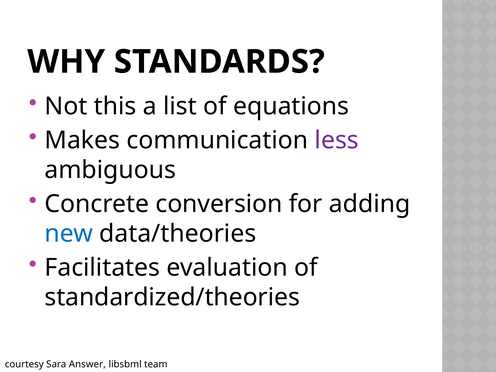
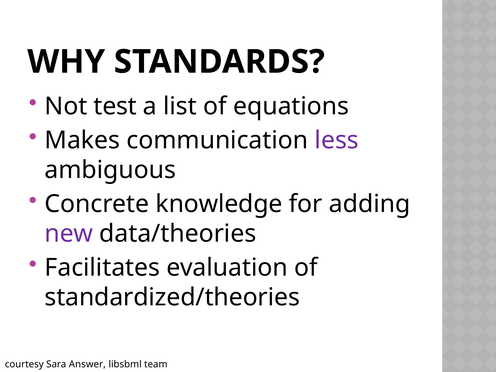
this: this -> test
conversion: conversion -> knowledge
new colour: blue -> purple
